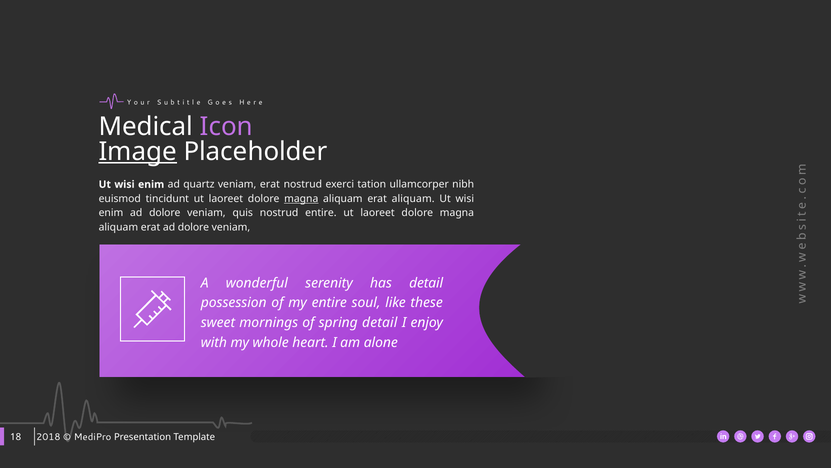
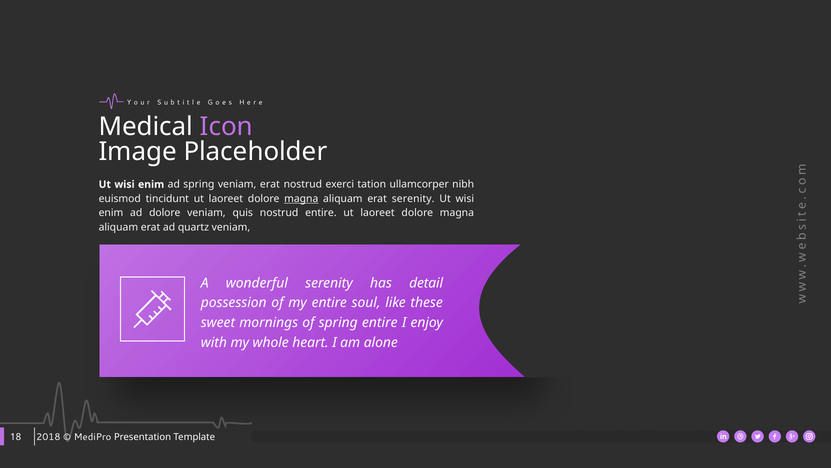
Image underline: present -> none
ad quartz: quartz -> spring
erat aliquam: aliquam -> serenity
erat ad dolore: dolore -> quartz
spring detail: detail -> entire
